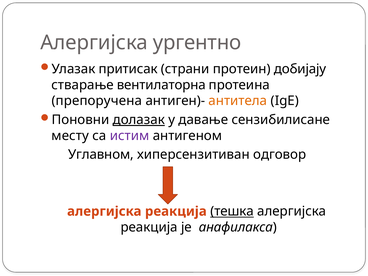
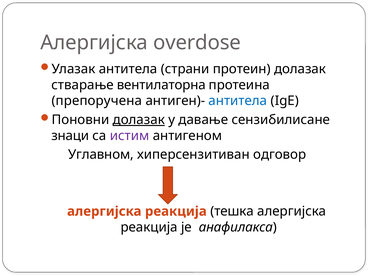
ургентно: ургентно -> overdose
Улазак притисак: притисак -> антитела
протеин добијају: добијају -> долазак
антитела at (238, 101) colour: orange -> blue
месту: месту -> знаци
тешка underline: present -> none
